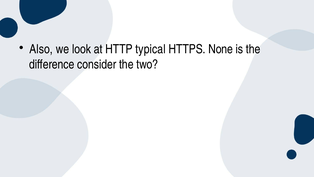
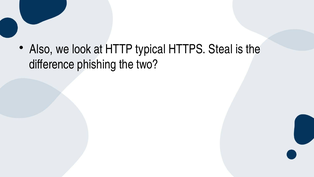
None: None -> Steal
consider: consider -> phishing
